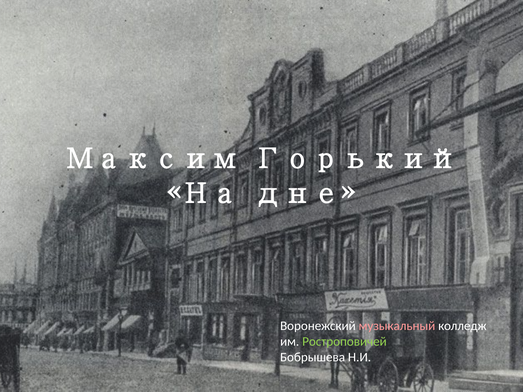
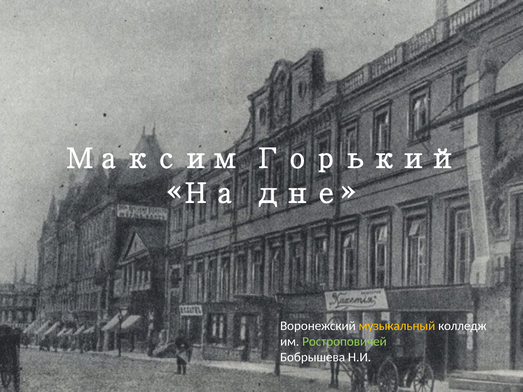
музыкальный colour: pink -> yellow
